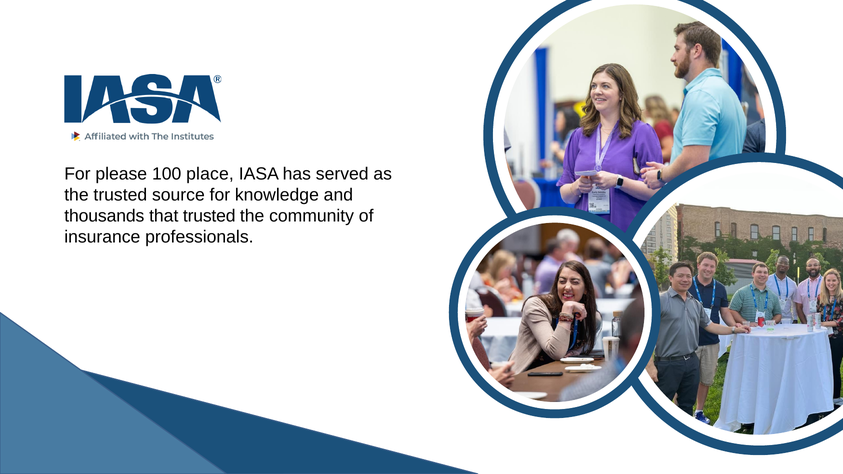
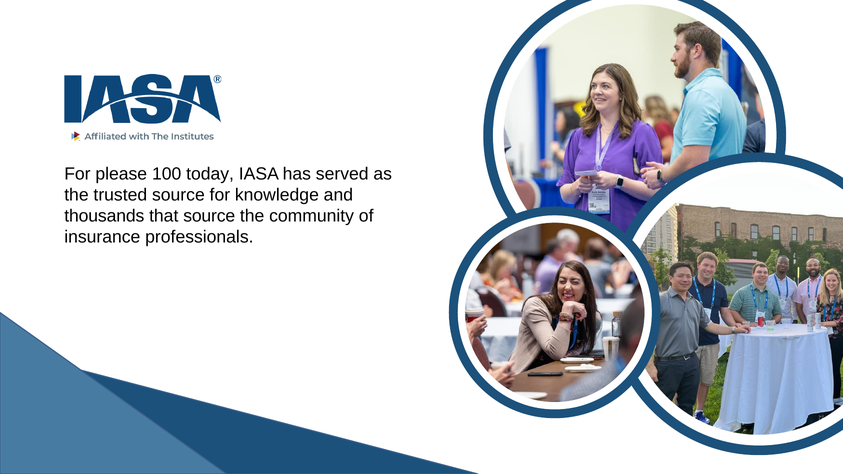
place: place -> today
that trusted: trusted -> source
